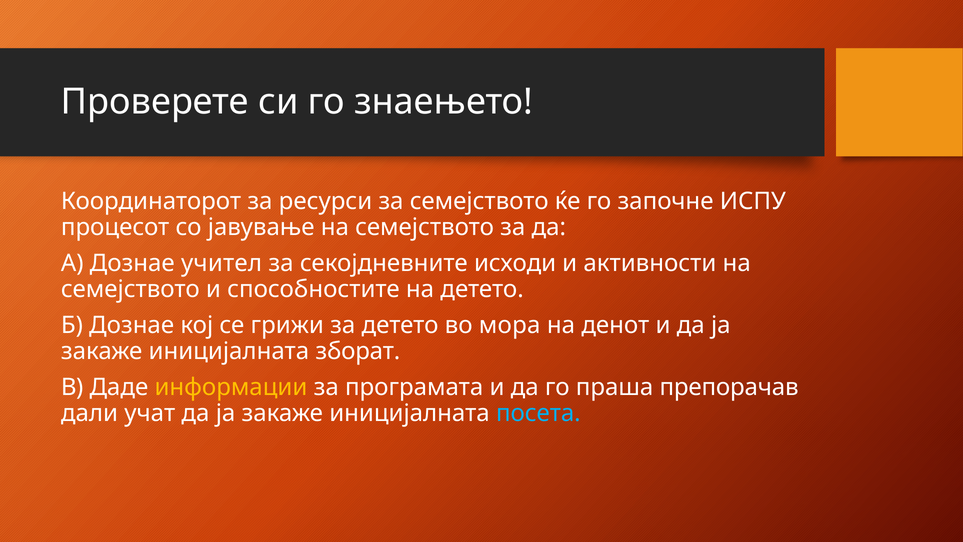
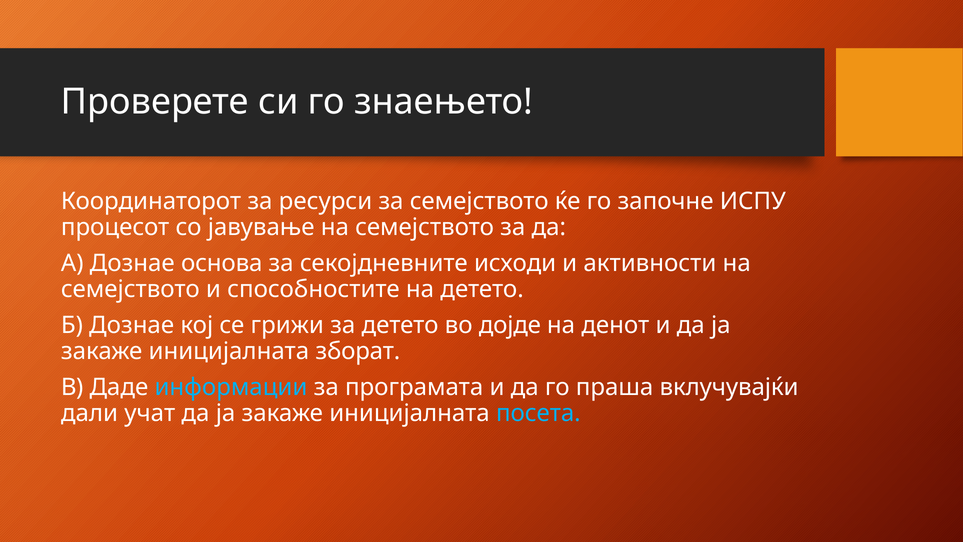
учител: учител -> основа
мора: мора -> дојде
информации colour: yellow -> light blue
препорачав: препорачав -> вклучувајќи
